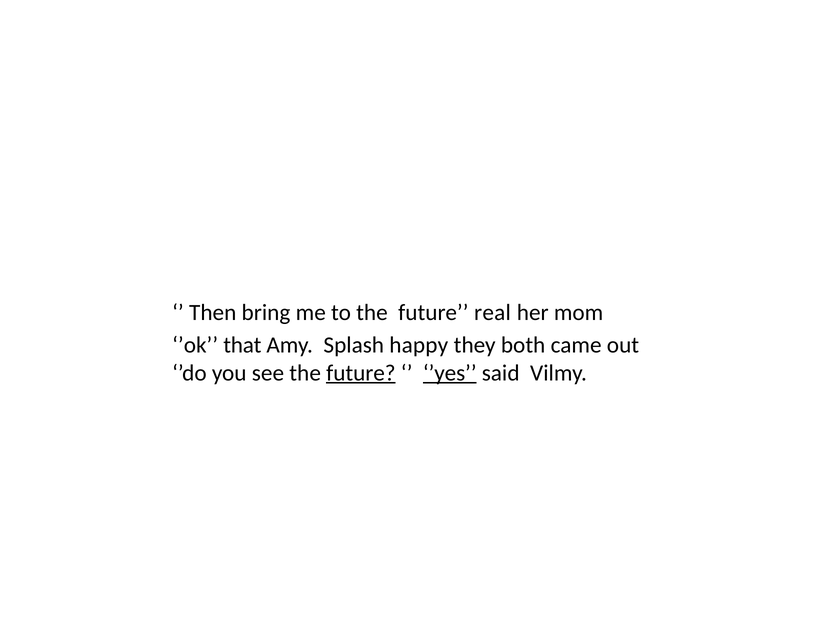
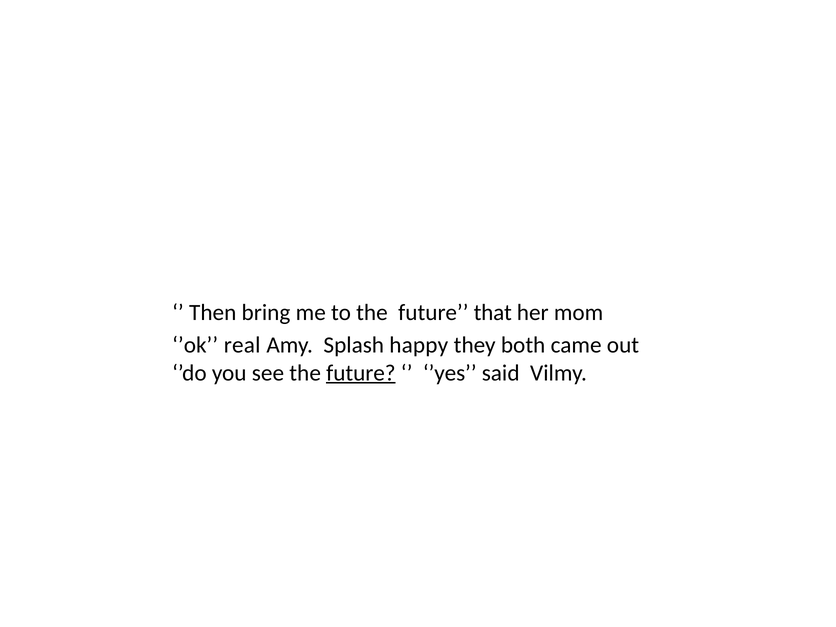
real: real -> that
that: that -> real
’yes underline: present -> none
